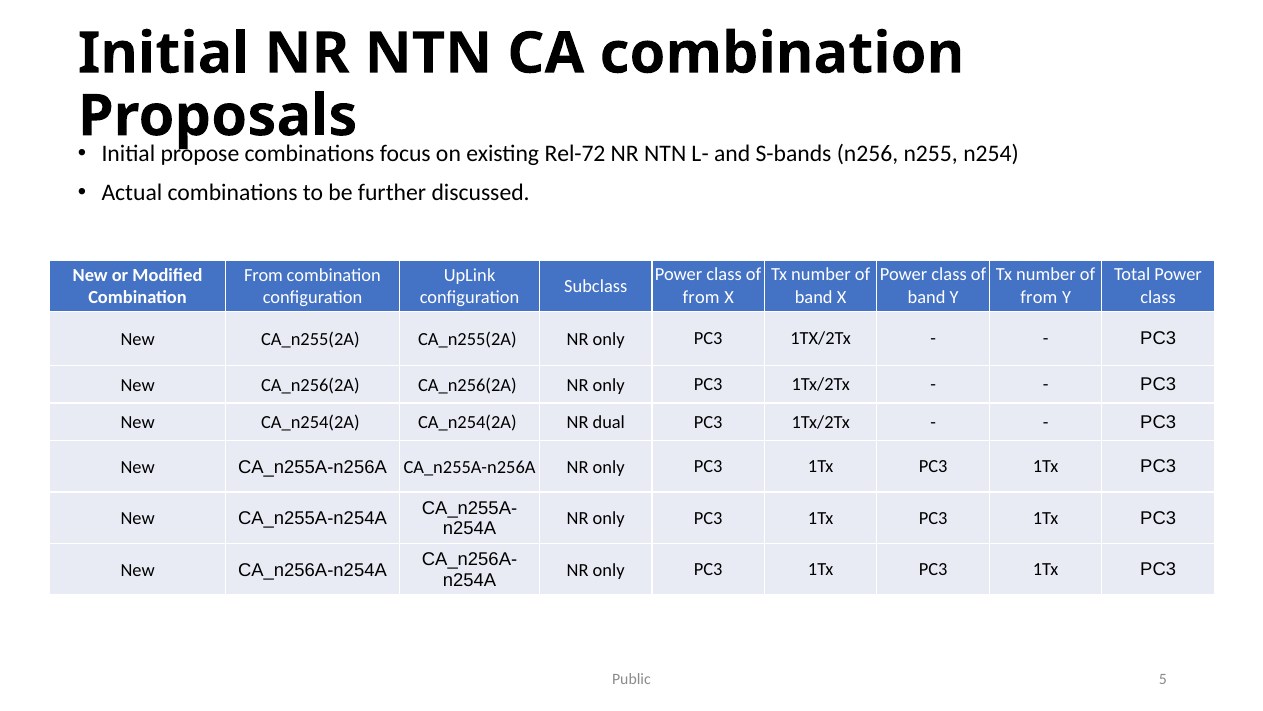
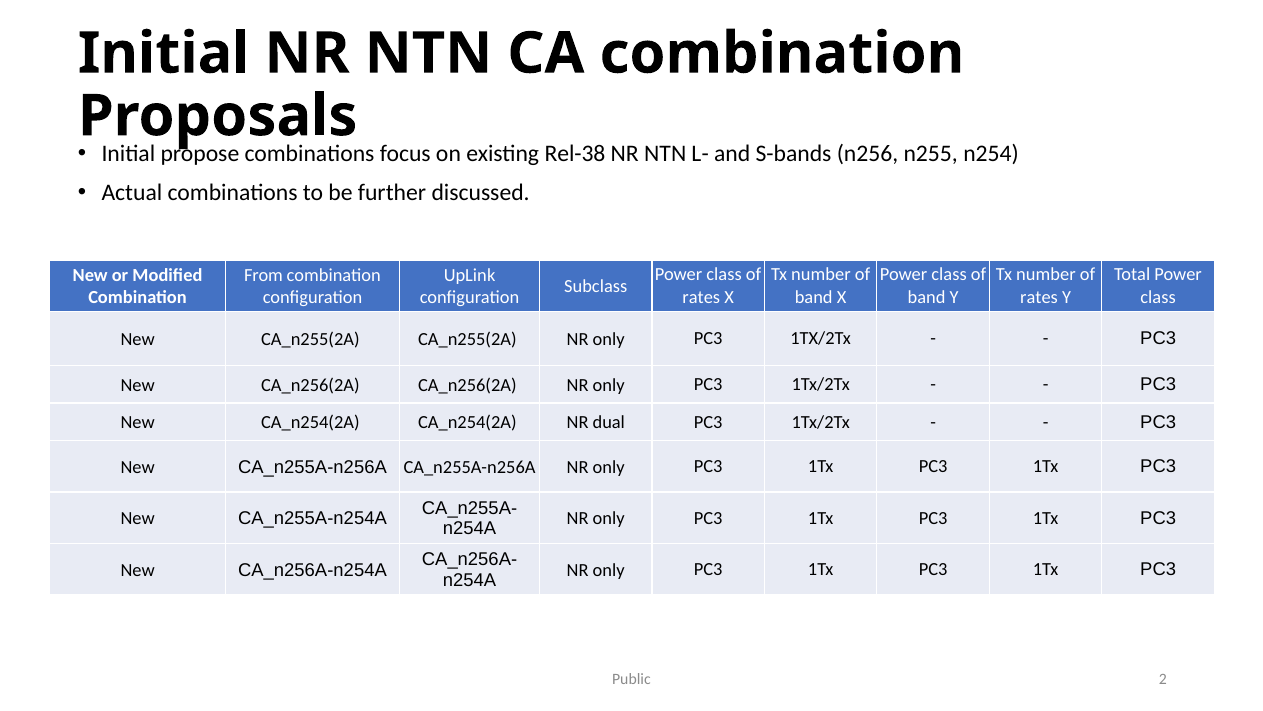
Rel-72: Rel-72 -> Rel-38
from at (701, 297): from -> rates
from at (1039, 297): from -> rates
5: 5 -> 2
